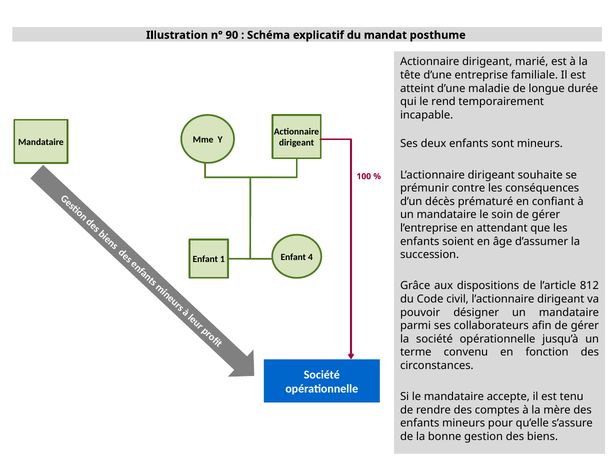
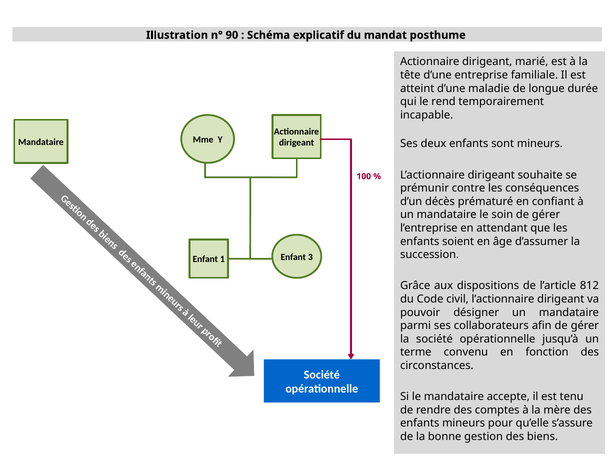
4: 4 -> 3
